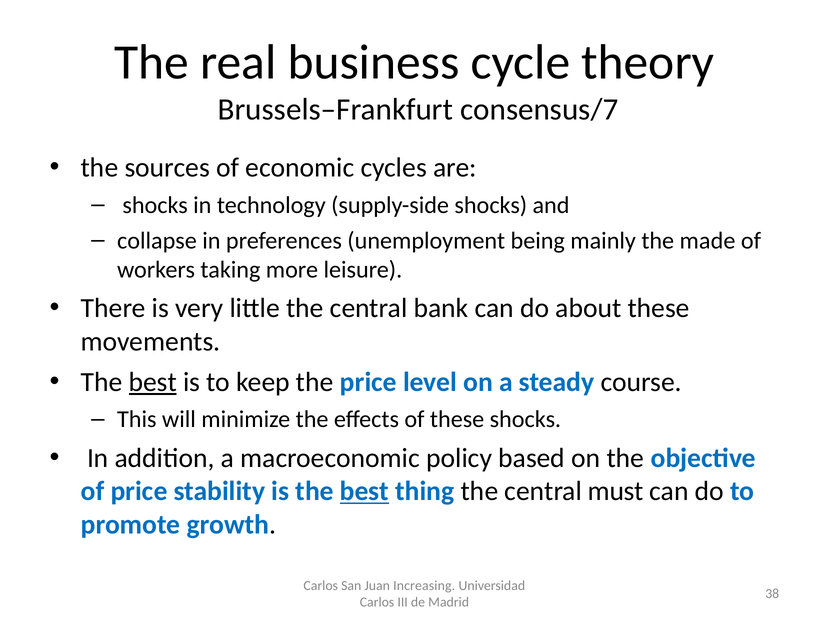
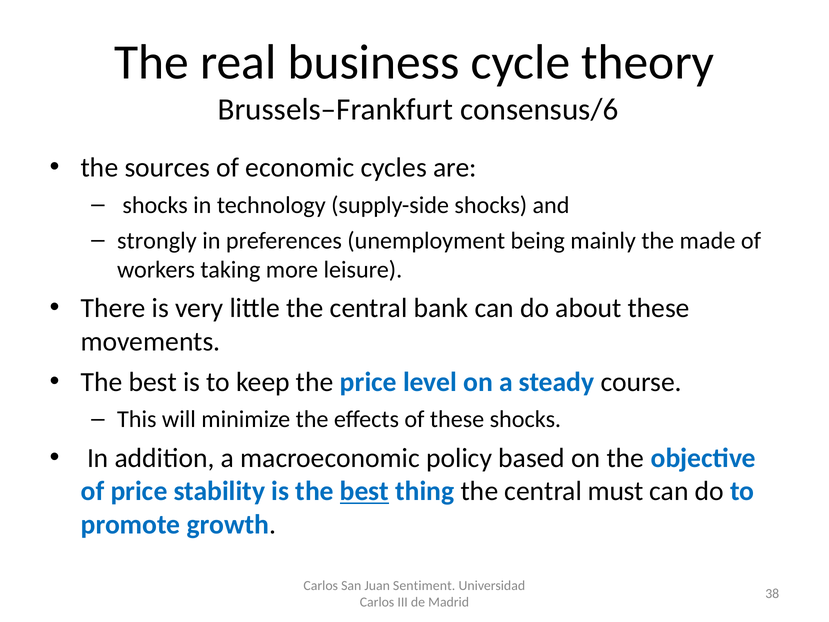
consensus/7: consensus/7 -> consensus/6
collapse: collapse -> strongly
best at (153, 382) underline: present -> none
Increasing: Increasing -> Sentiment
